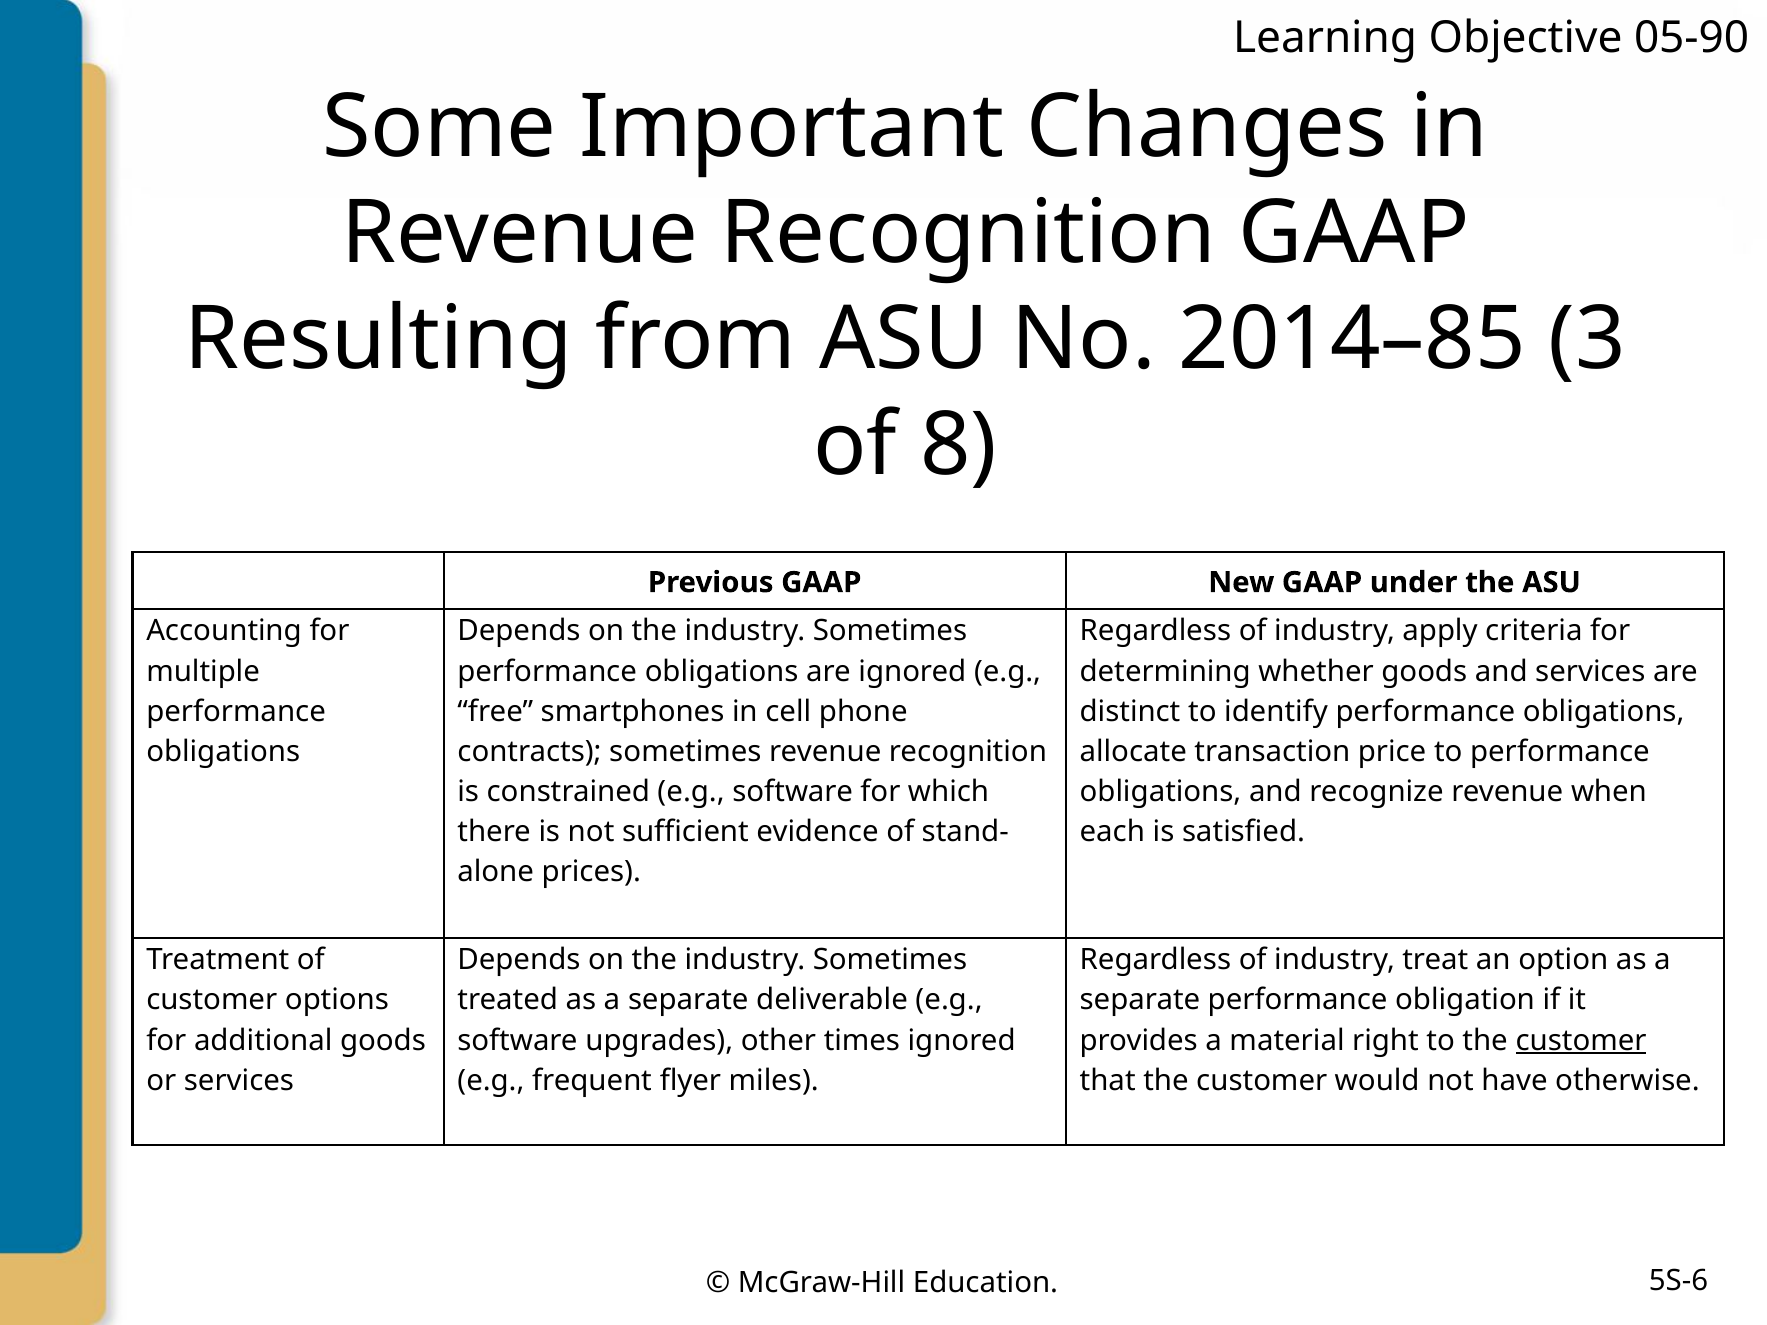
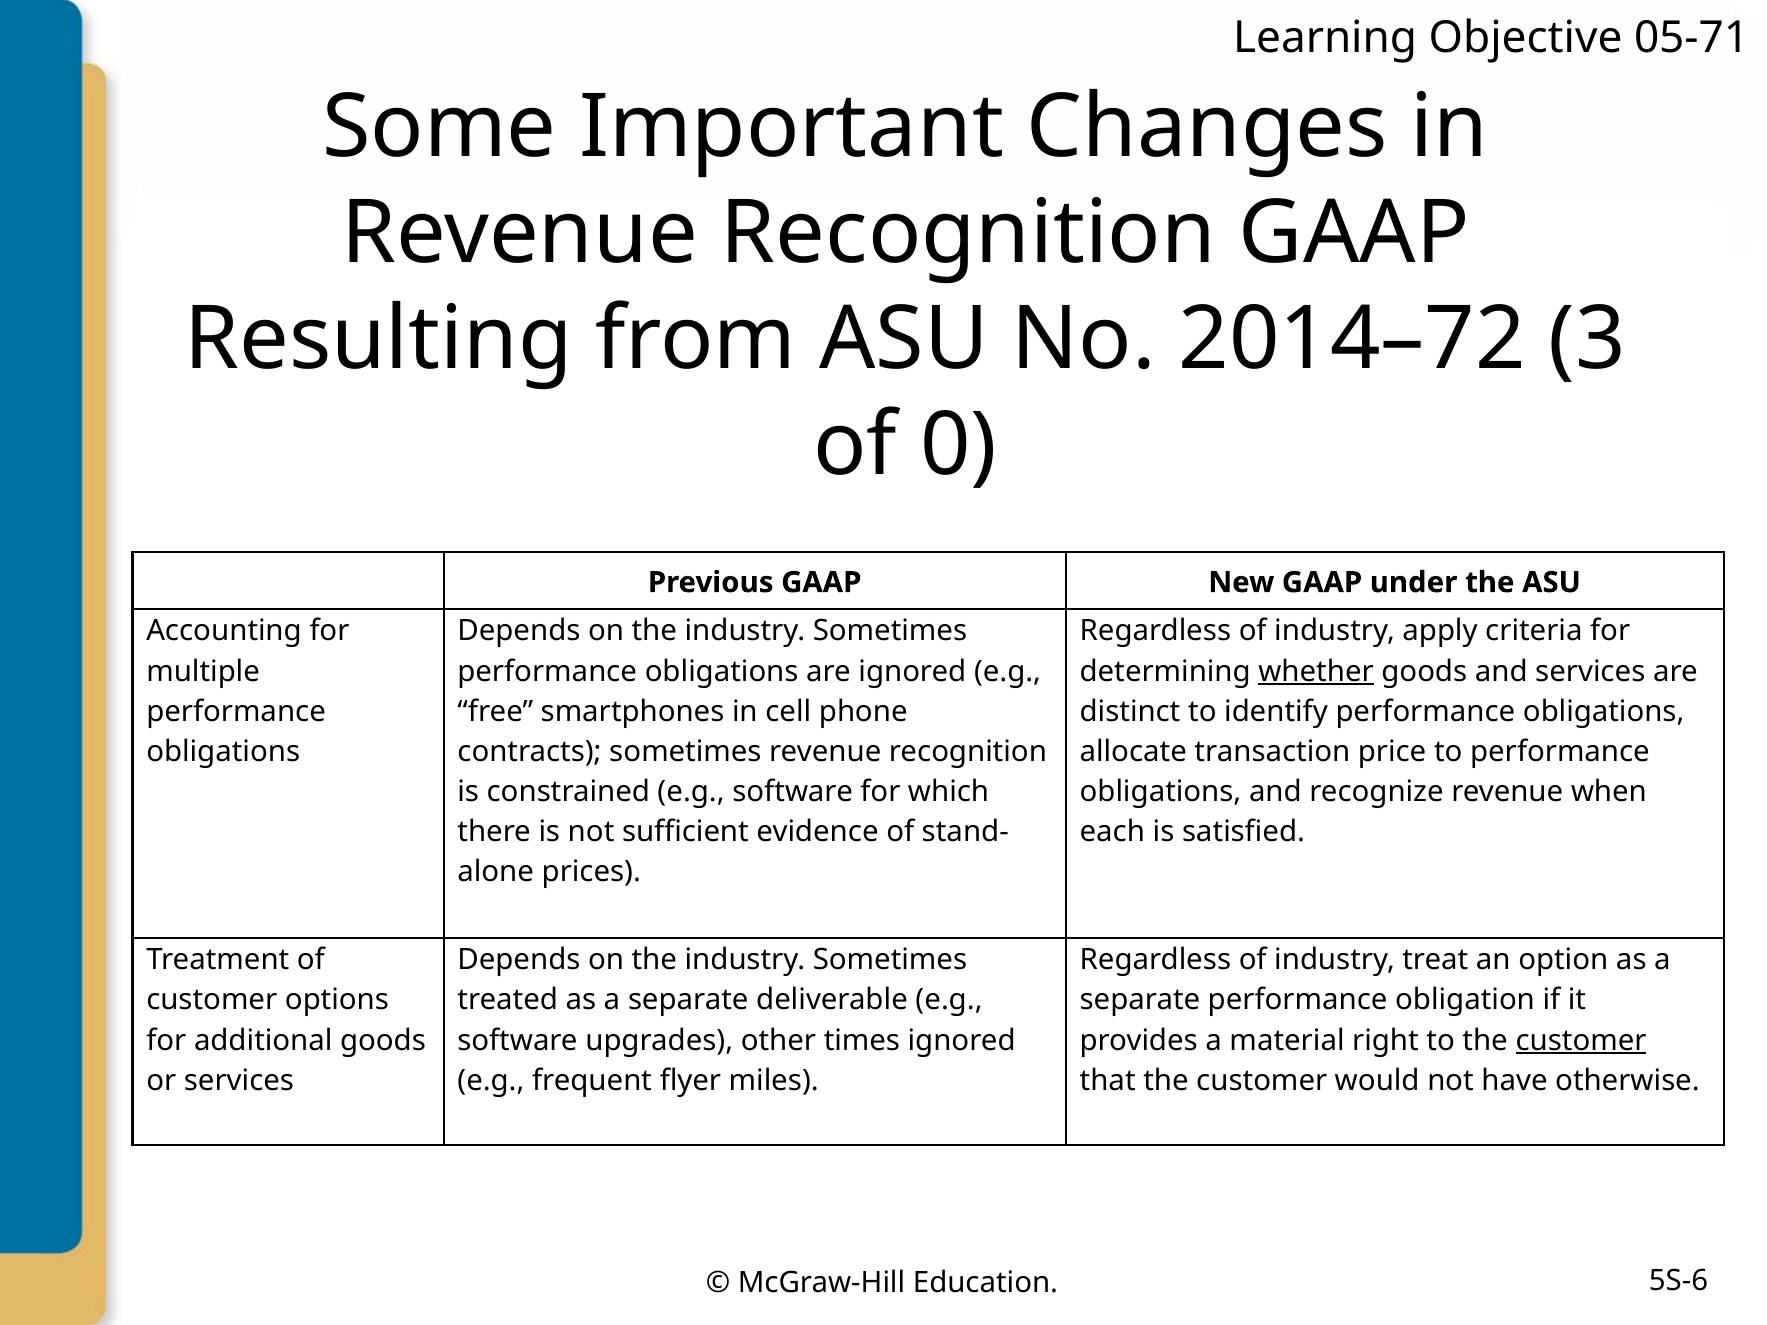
05-90: 05-90 -> 05-71
2014–85: 2014–85 -> 2014–72
8: 8 -> 0
whether underline: none -> present
